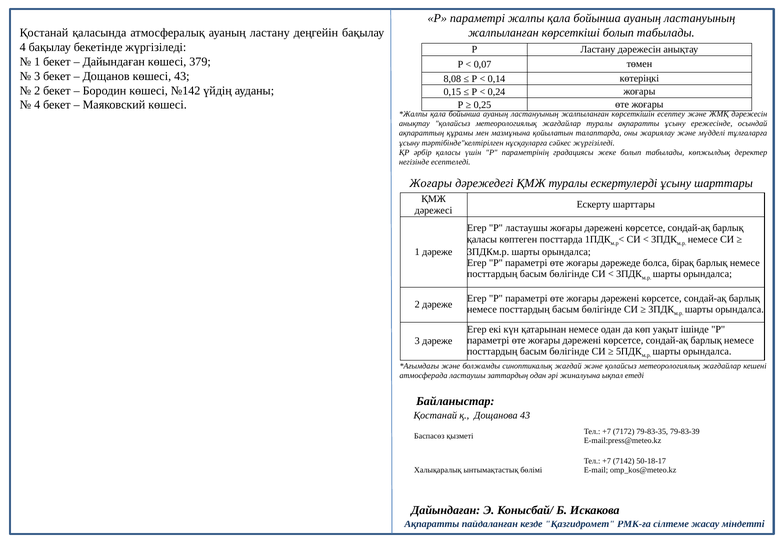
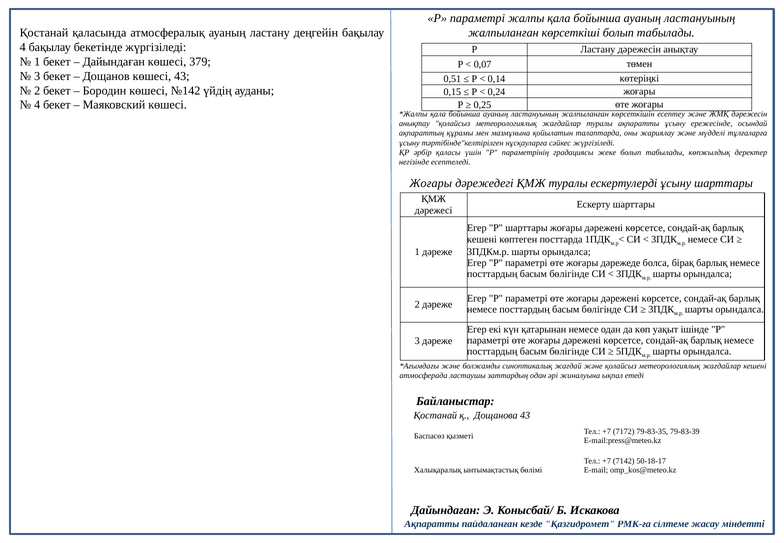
8,08: 8,08 -> 0,51
Р ластаушы: ластаушы -> шарттары
қаласы at (482, 239): қаласы -> кешені
